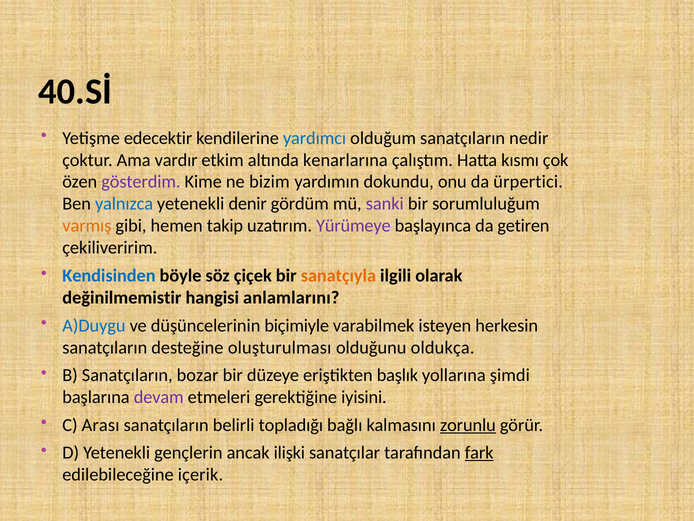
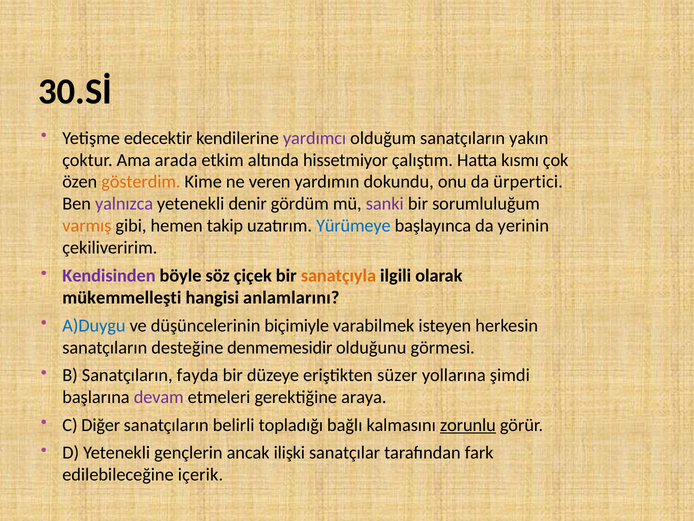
40.Sİ: 40.Sİ -> 30.Sİ
yardımcı colour: blue -> purple
nedir: nedir -> yakın
vardır: vardır -> arada
kenarlarına: kenarlarına -> hissetmiyor
gösterdim colour: purple -> orange
bizim: bizim -> veren
yalnızca colour: blue -> purple
Yürümeye colour: purple -> blue
getiren: getiren -> yerinin
Kendisinden colour: blue -> purple
değinilmemistir: değinilmemistir -> mükemmelleşti
oluşturulması: oluşturulması -> denmemesidir
oldukça: oldukça -> görmesi
bozar: bozar -> fayda
başlık: başlık -> süzer
iyisini: iyisini -> araya
Arası: Arası -> Diğer
fark underline: present -> none
